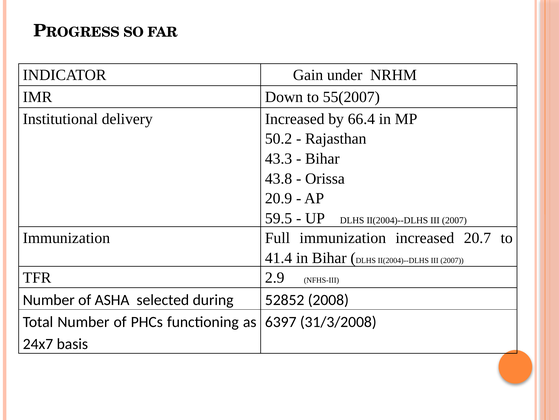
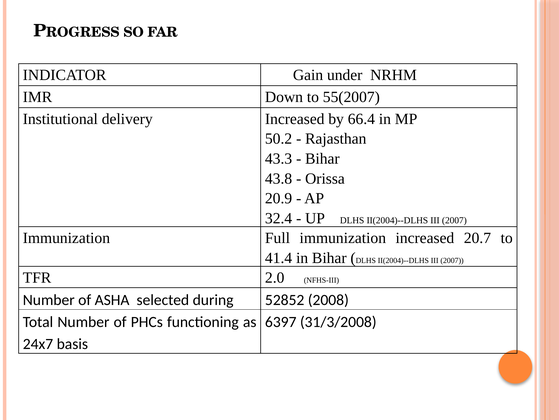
59.5: 59.5 -> 32.4
2.9: 2.9 -> 2.0
